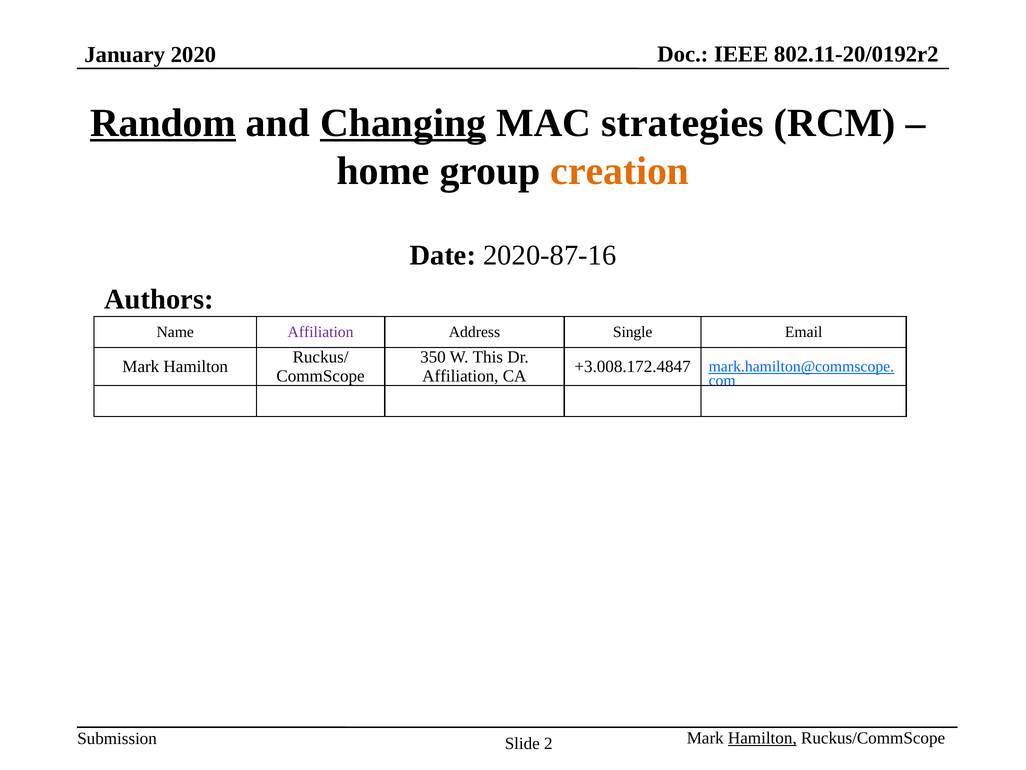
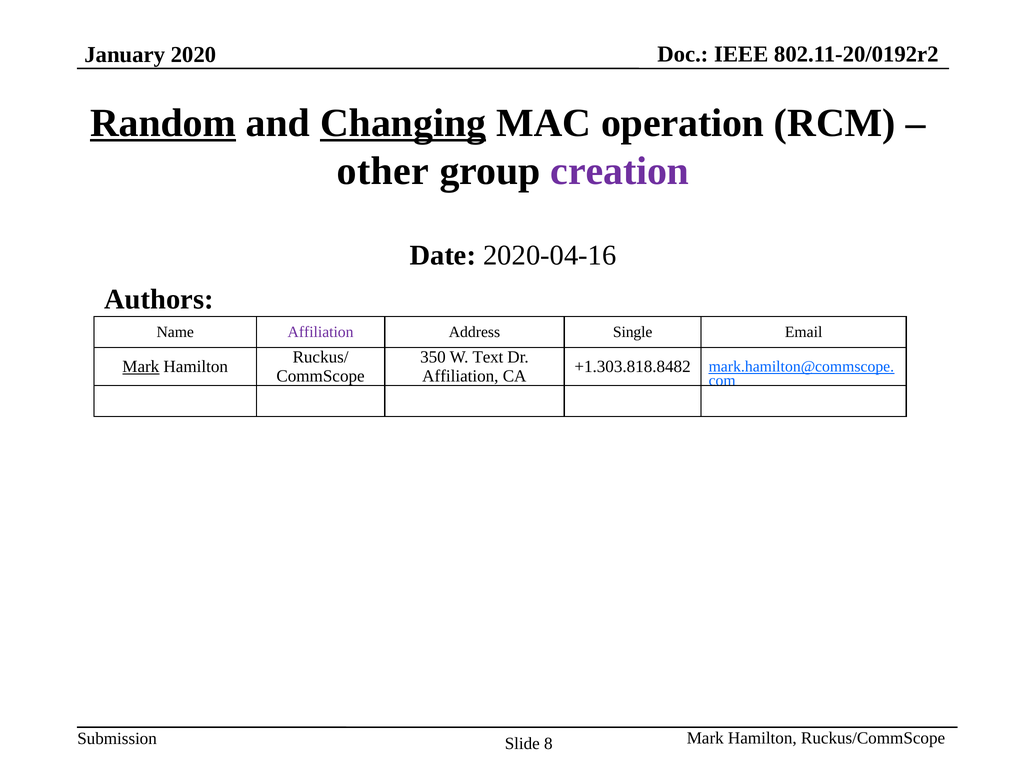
strategies: strategies -> operation
home: home -> other
creation colour: orange -> purple
2020-87-16: 2020-87-16 -> 2020-04-16
This: This -> Text
Mark at (141, 366) underline: none -> present
+3.008.172.4847: +3.008.172.4847 -> +1.303.818.8482
Hamilton at (762, 738) underline: present -> none
2: 2 -> 8
